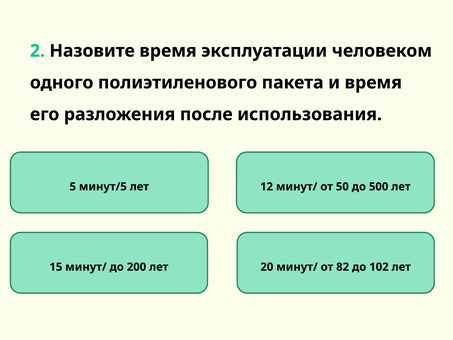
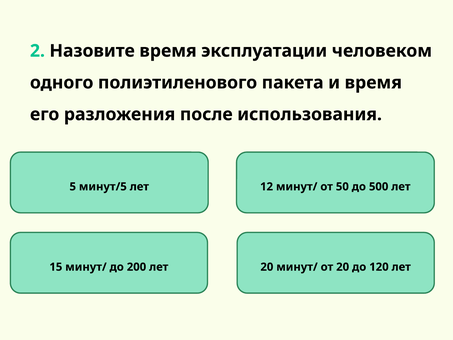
от 82: 82 -> 20
102: 102 -> 120
